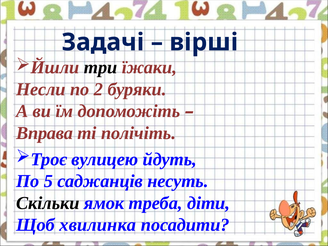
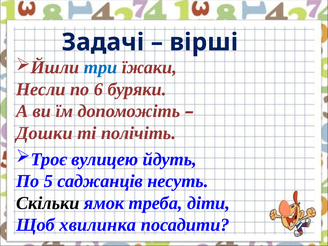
три colour: black -> blue
2: 2 -> 6
Вправа: Вправа -> Дошки
